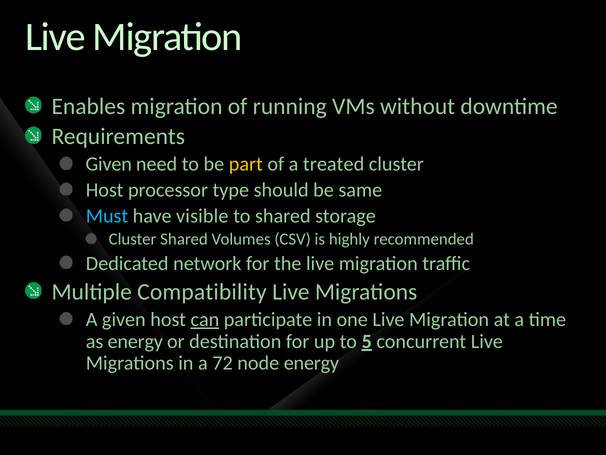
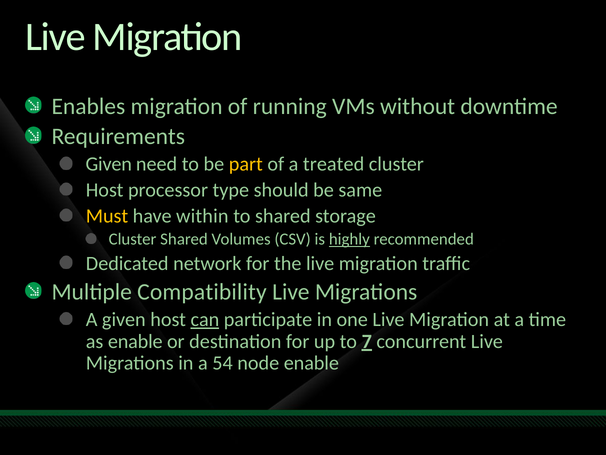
Must colour: light blue -> yellow
visible: visible -> within
highly underline: none -> present
as energy: energy -> enable
5: 5 -> 7
72: 72 -> 54
node energy: energy -> enable
